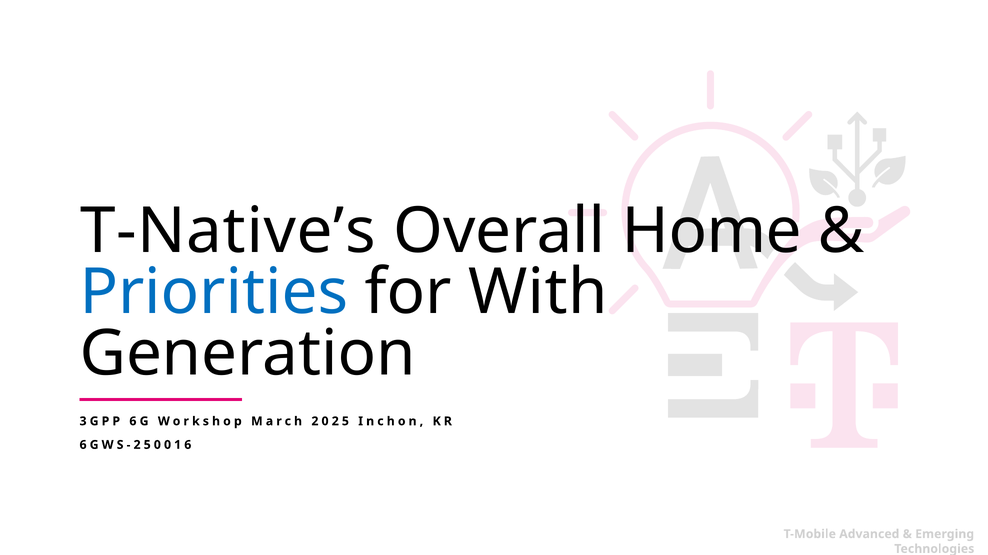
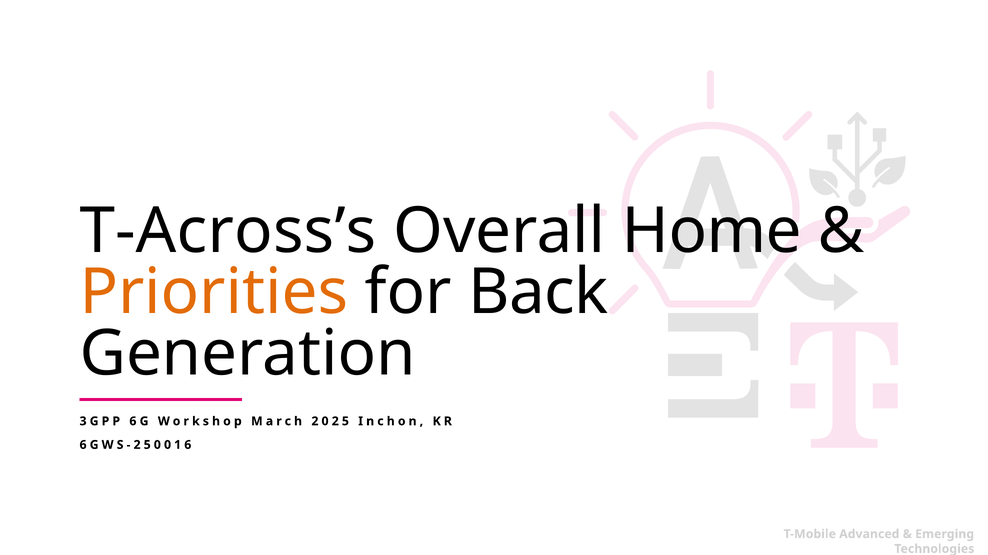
T-Native’s: T-Native’s -> T-Across’s
Priorities colour: blue -> orange
With: With -> Back
